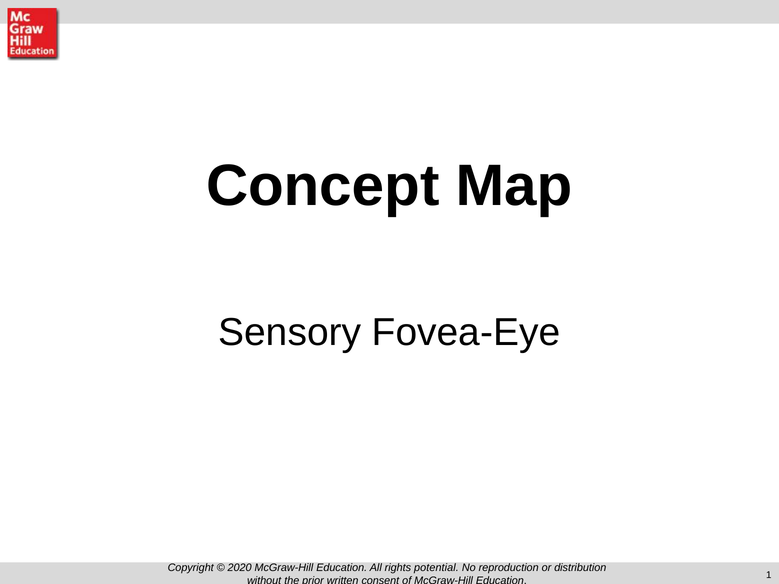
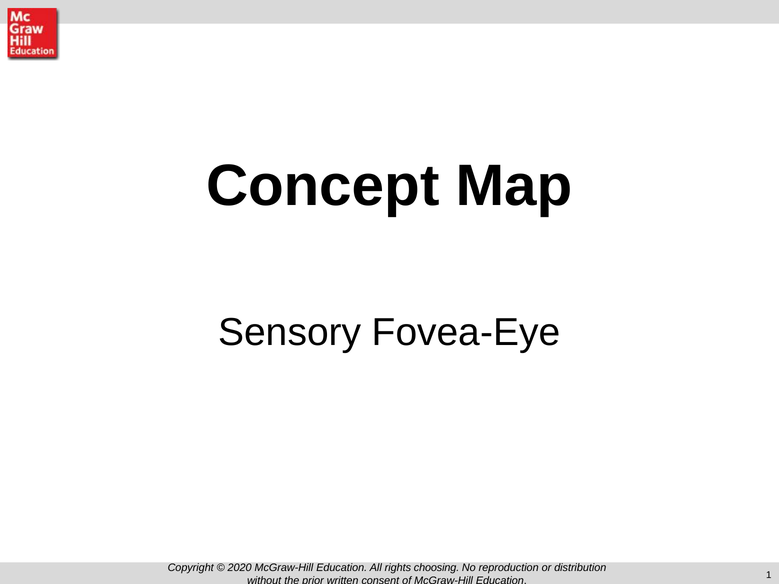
potential: potential -> choosing
